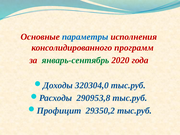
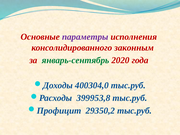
параметры colour: blue -> purple
программ: программ -> законным
320304,0: 320304,0 -> 400304,0
290953,8: 290953,8 -> 399953,8
